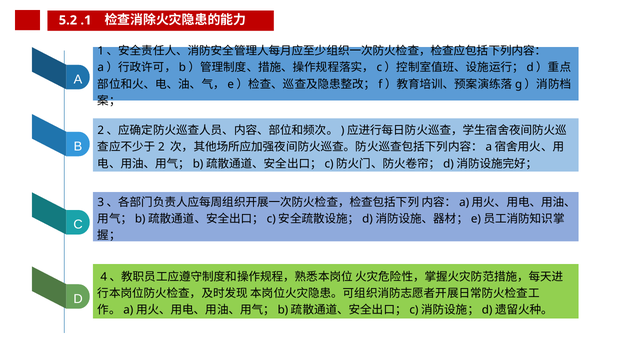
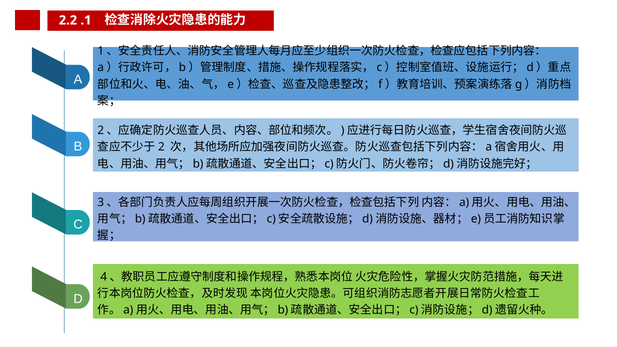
5.2: 5.2 -> 2.2
